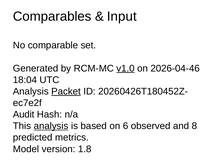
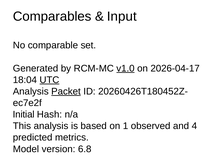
2026-04-46: 2026-04-46 -> 2026-04-17
UTC underline: none -> present
Audit: Audit -> Initial
analysis at (51, 126) underline: present -> none
6: 6 -> 1
8: 8 -> 4
1.8: 1.8 -> 6.8
